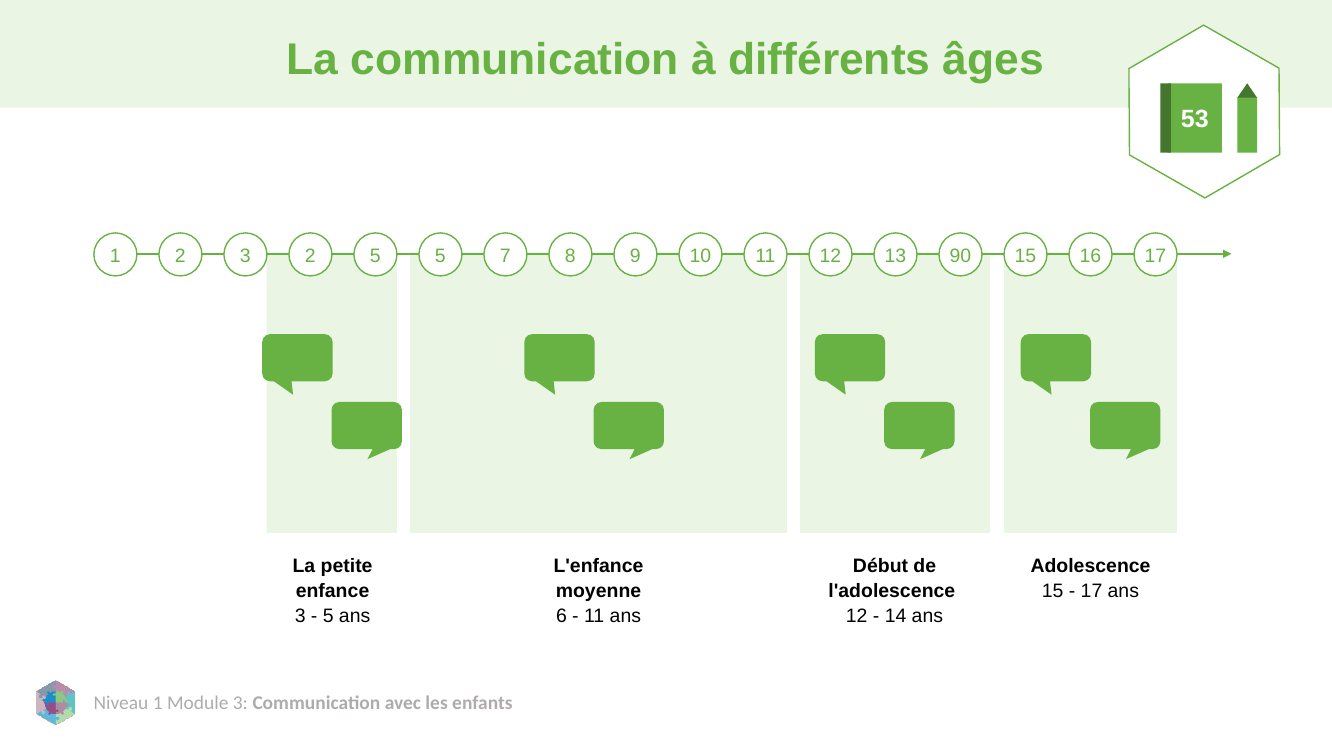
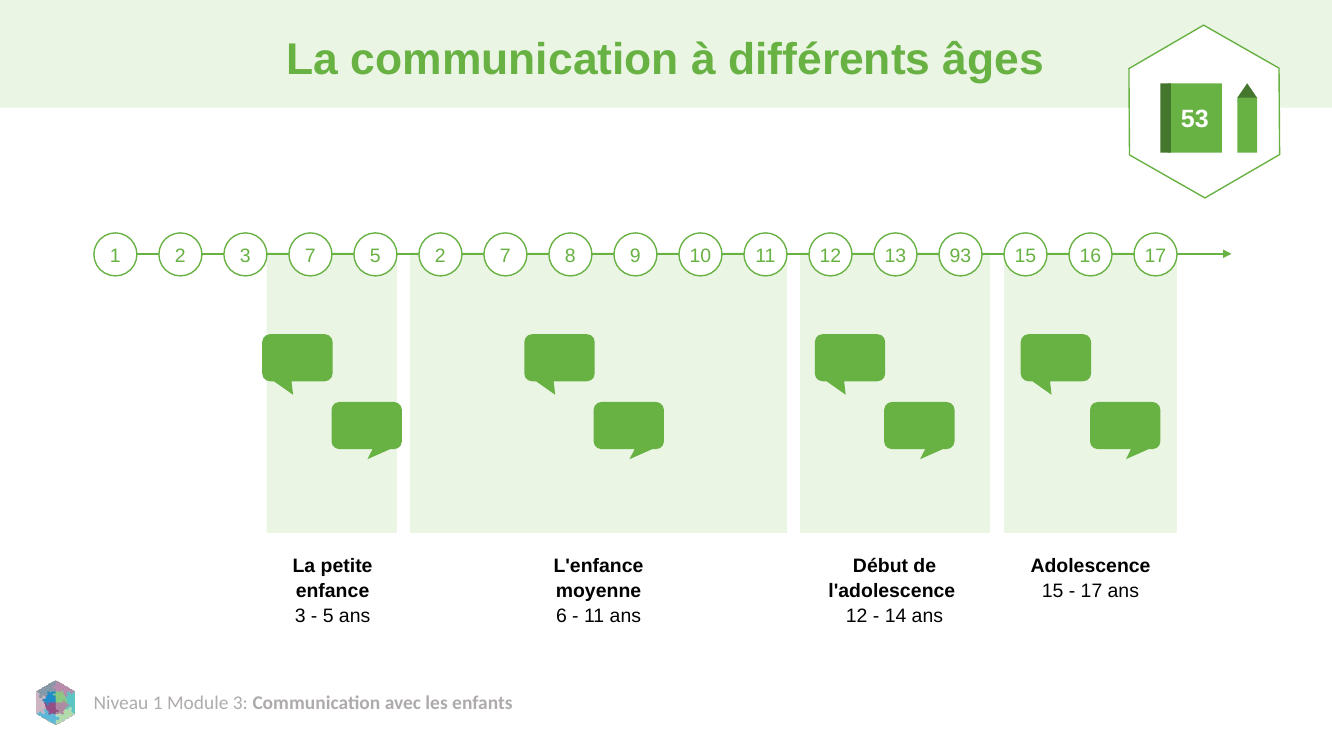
3 2: 2 -> 7
5 5: 5 -> 2
90: 90 -> 93
